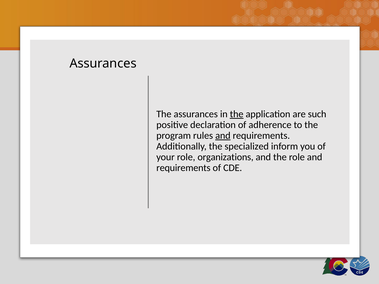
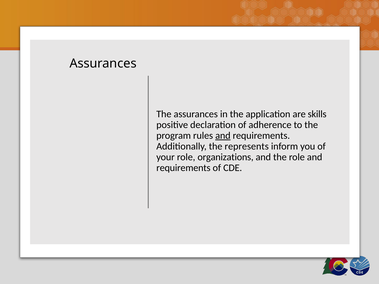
the at (237, 114) underline: present -> none
such: such -> skills
specialized: specialized -> represents
